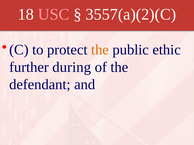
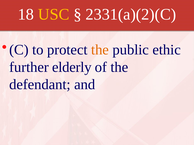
USC colour: pink -> yellow
3557(a)(2)(C: 3557(a)(2)(C -> 2331(a)(2)(C
during: during -> elderly
